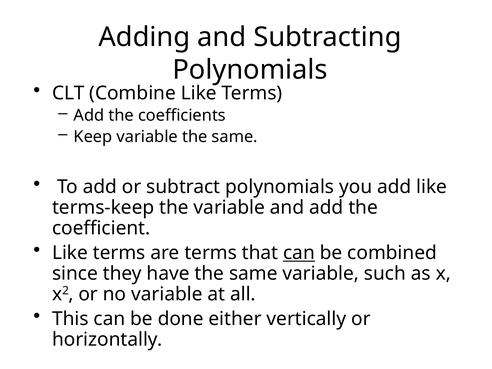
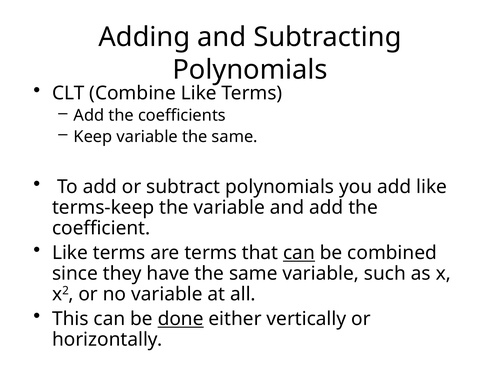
done underline: none -> present
